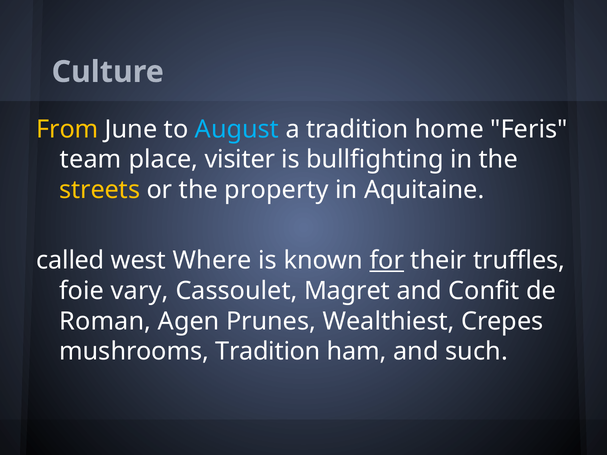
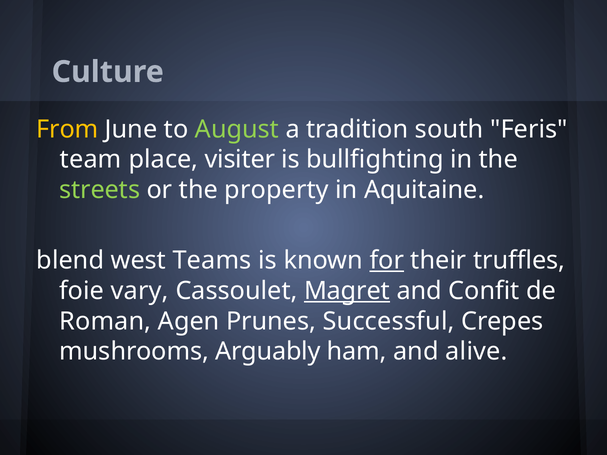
August colour: light blue -> light green
home: home -> south
streets colour: yellow -> light green
called: called -> blend
Where: Where -> Teams
Magret underline: none -> present
Wealthiest: Wealthiest -> Successful
mushrooms Tradition: Tradition -> Arguably
such: such -> alive
